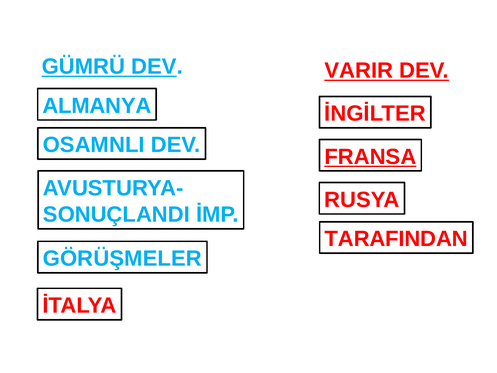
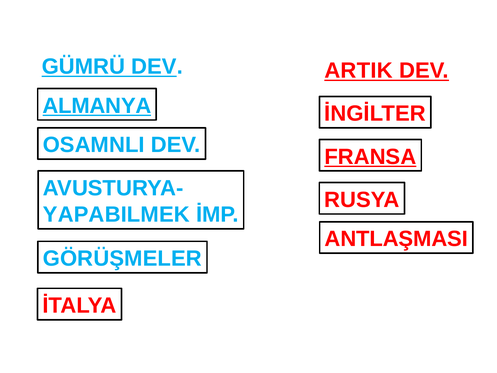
VARIR: VARIR -> ARTIK
ALMANYA underline: none -> present
SONUÇLANDI: SONUÇLANDI -> YAPABILMEK
TARAFINDAN: TARAFINDAN -> ANTLAŞMASI
